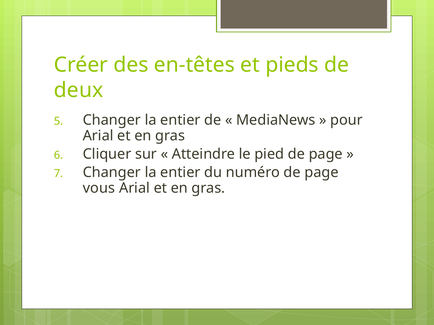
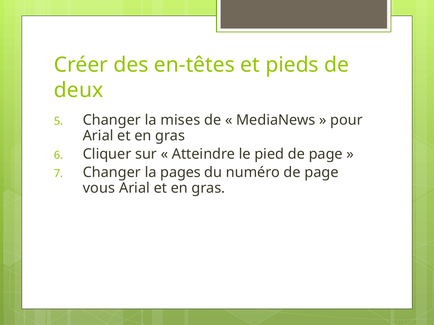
entier at (180, 120): entier -> mises
entier at (180, 173): entier -> pages
